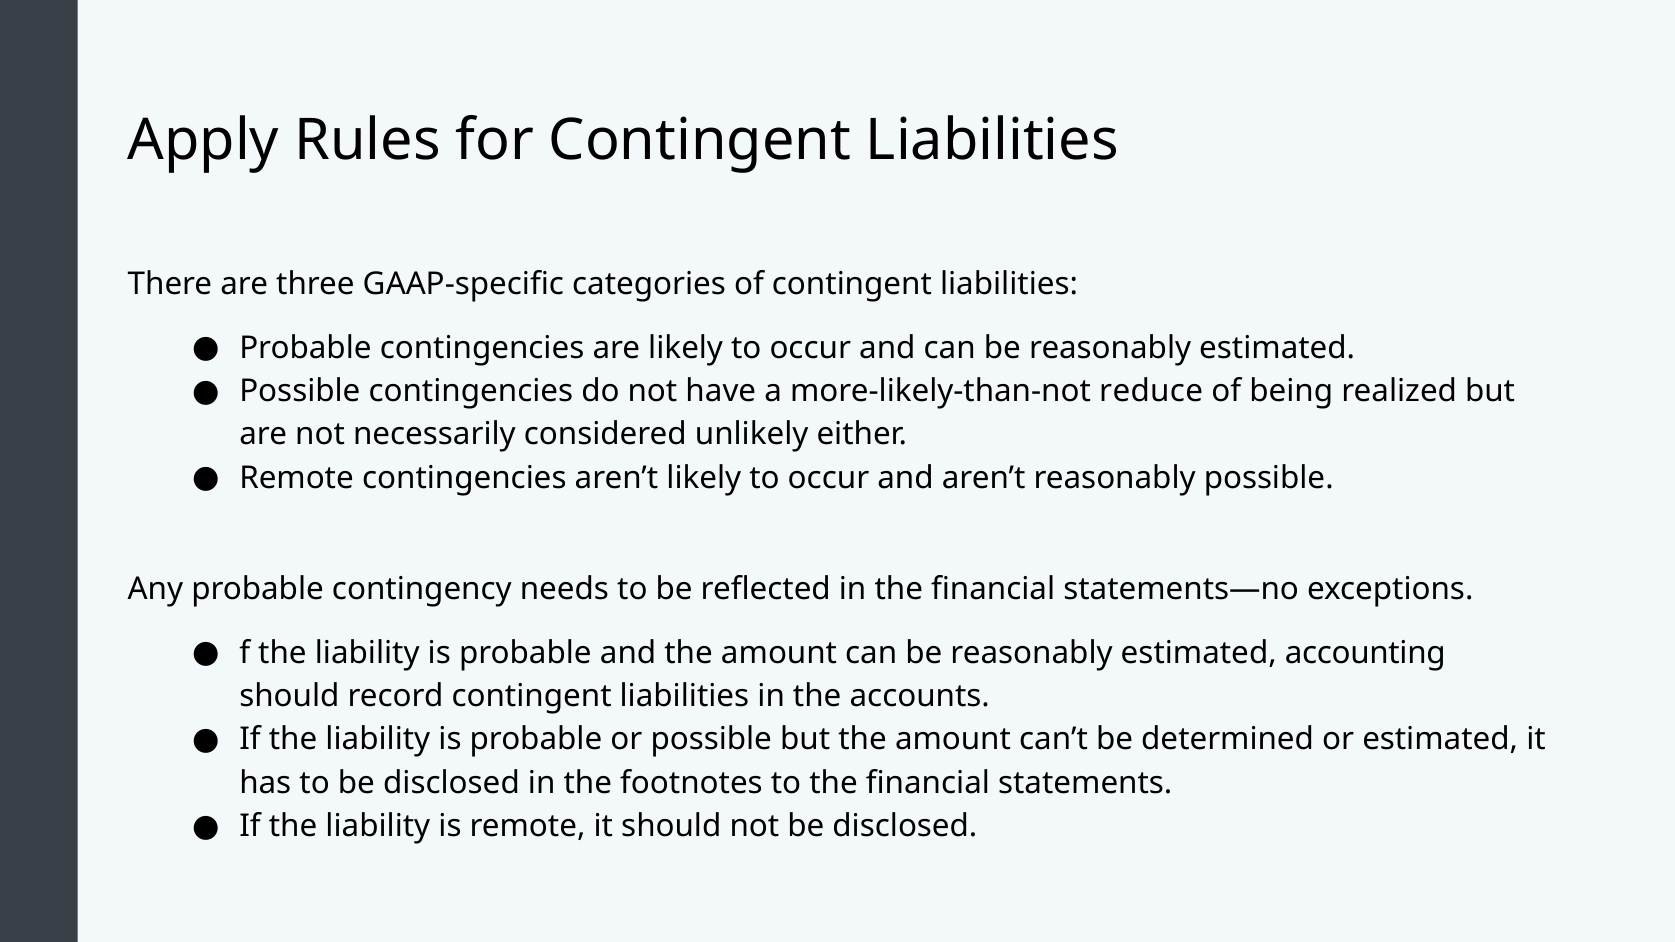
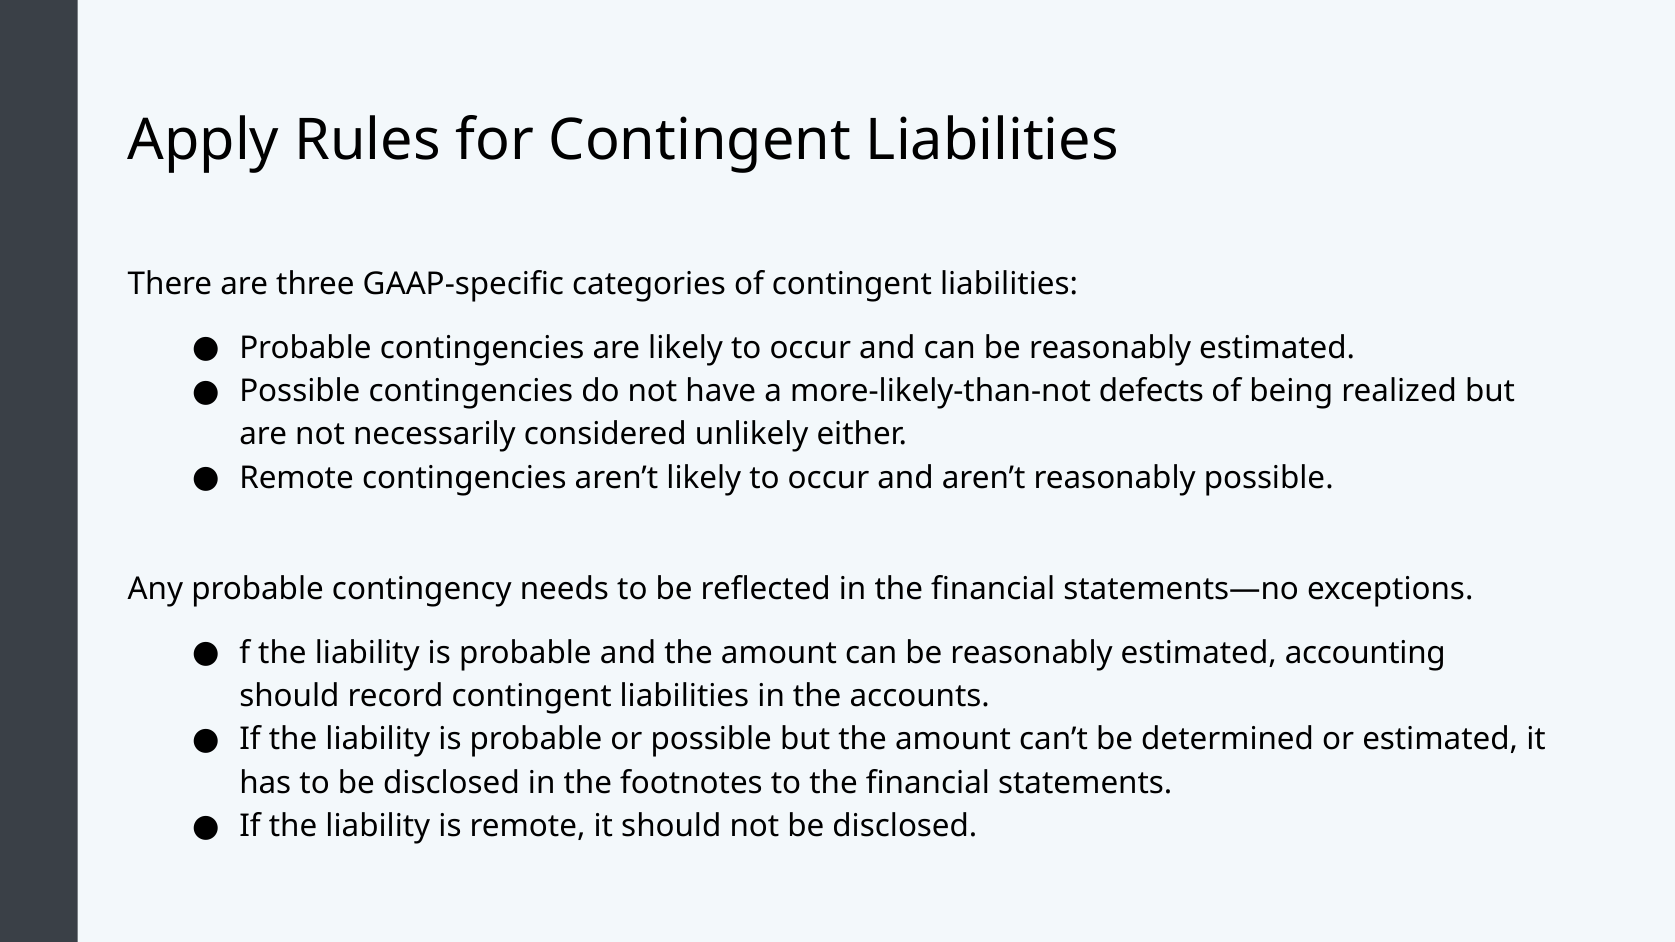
reduce: reduce -> defects
